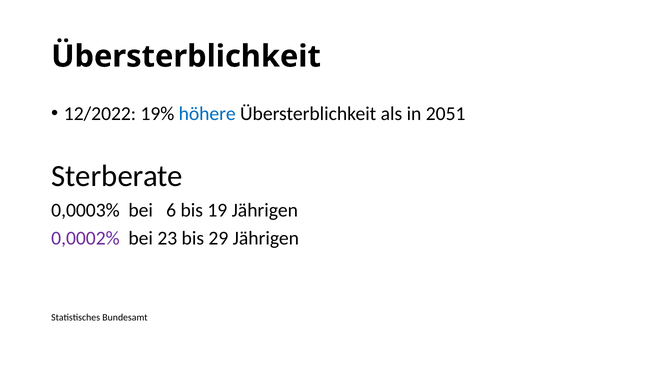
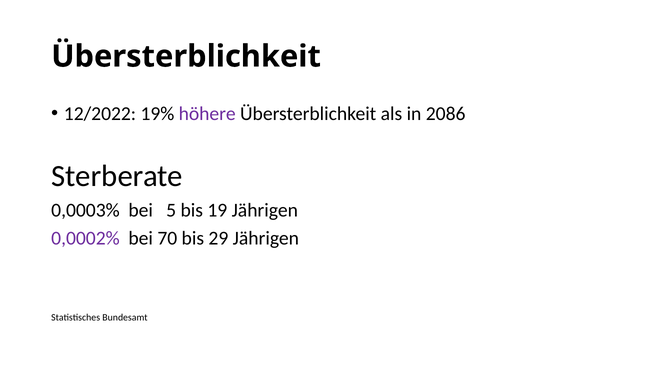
höhere colour: blue -> purple
2051: 2051 -> 2086
6: 6 -> 5
23: 23 -> 70
